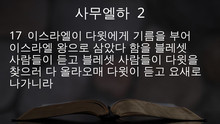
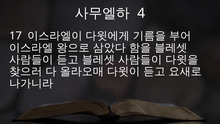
2: 2 -> 4
